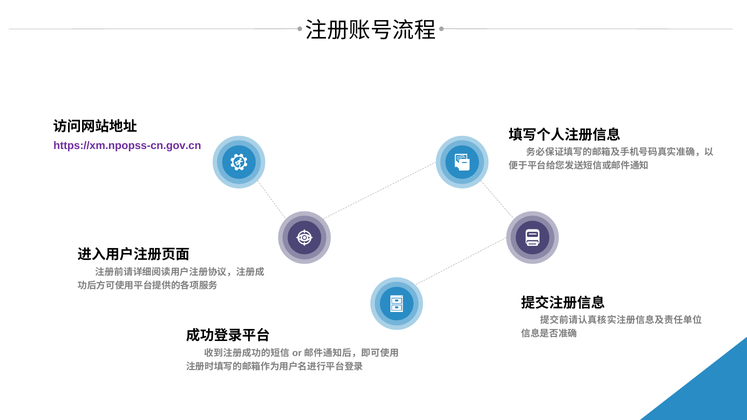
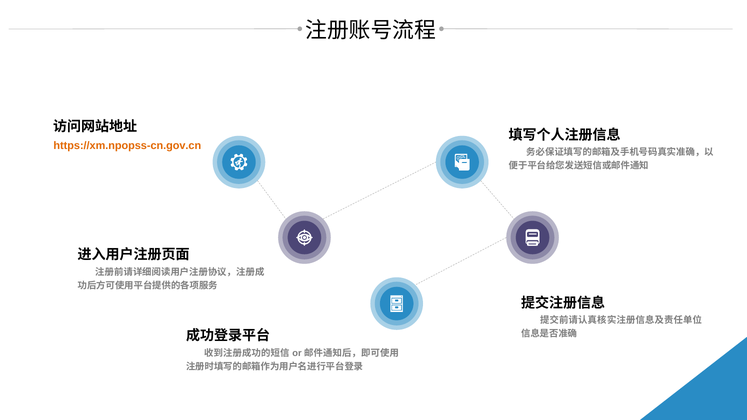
https://xm.npopss-cn.gov.cn colour: purple -> orange
